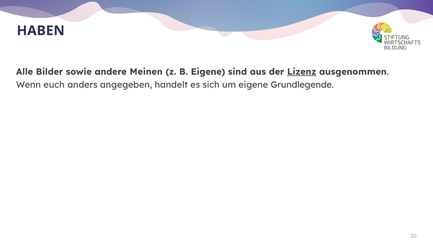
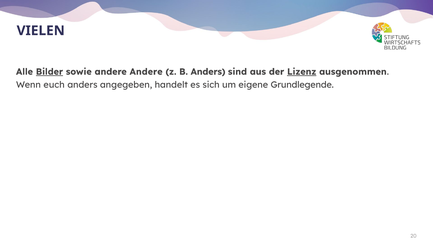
HABEN: HABEN -> VIELEN
Bilder underline: none -> present
andere Meinen: Meinen -> Andere
B Eigene: Eigene -> Anders
